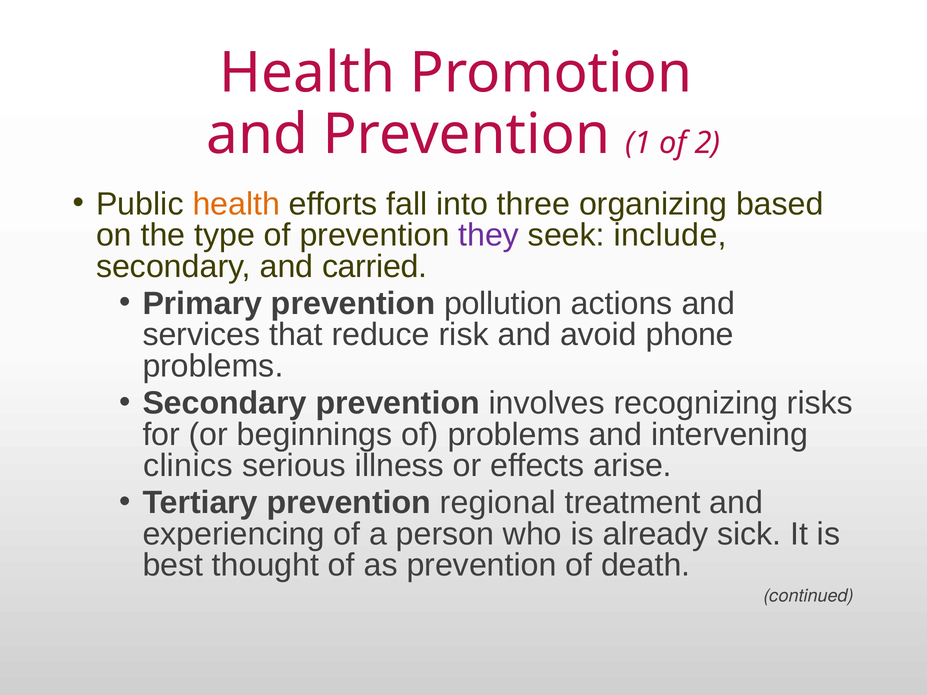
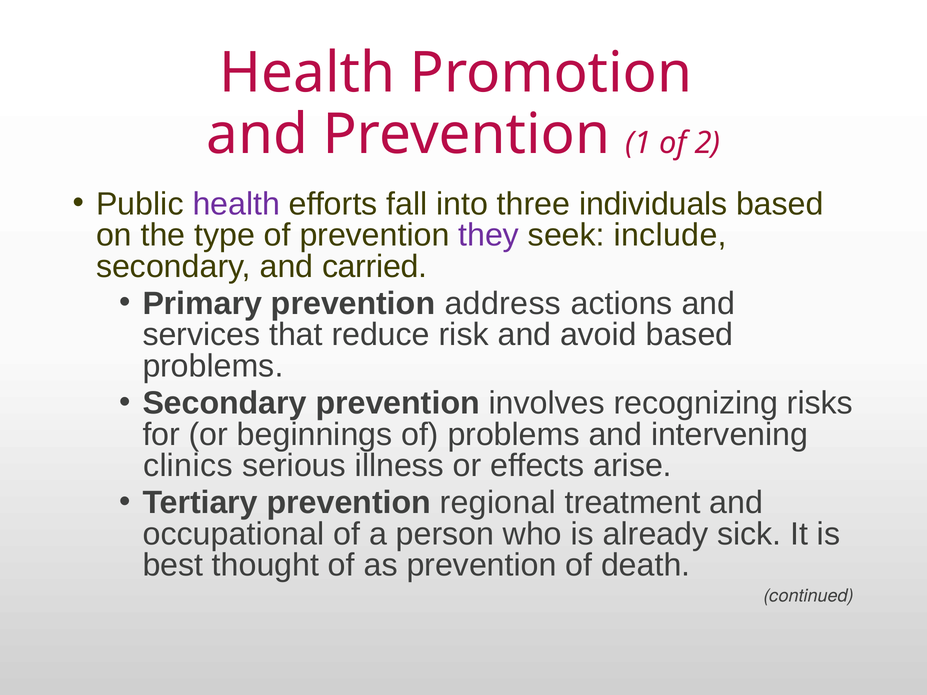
health at (236, 204) colour: orange -> purple
organizing: organizing -> individuals
pollution: pollution -> address
avoid phone: phone -> based
experiencing: experiencing -> occupational
